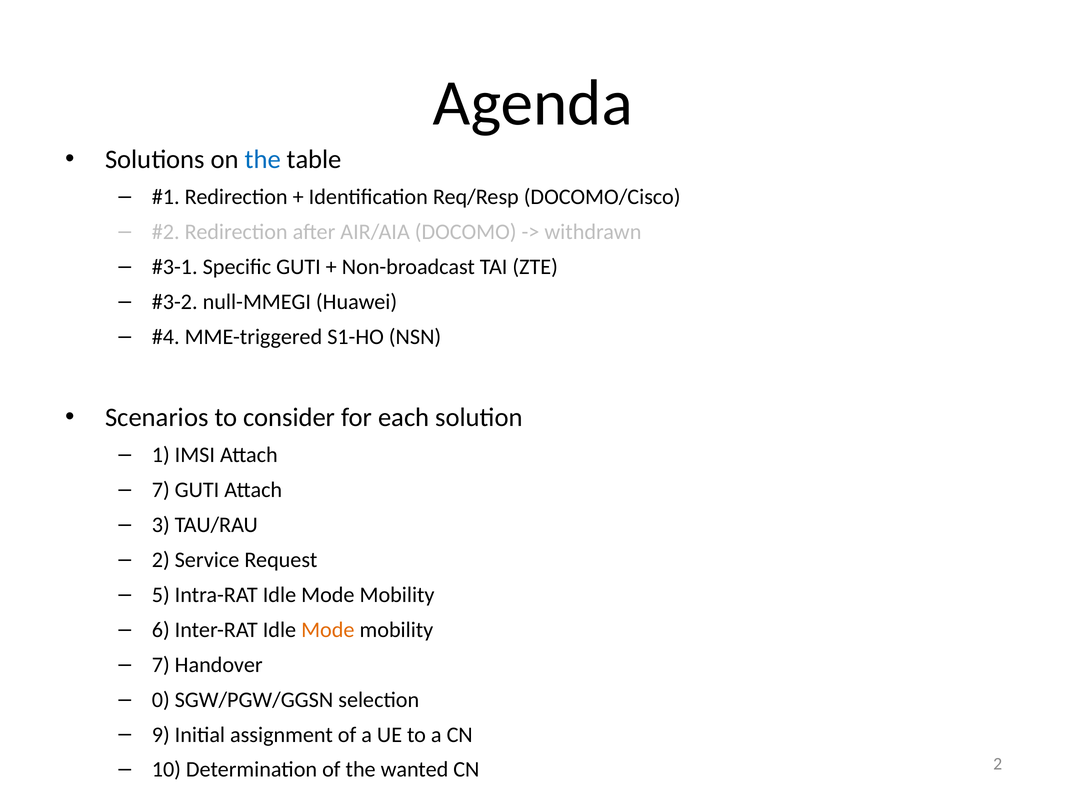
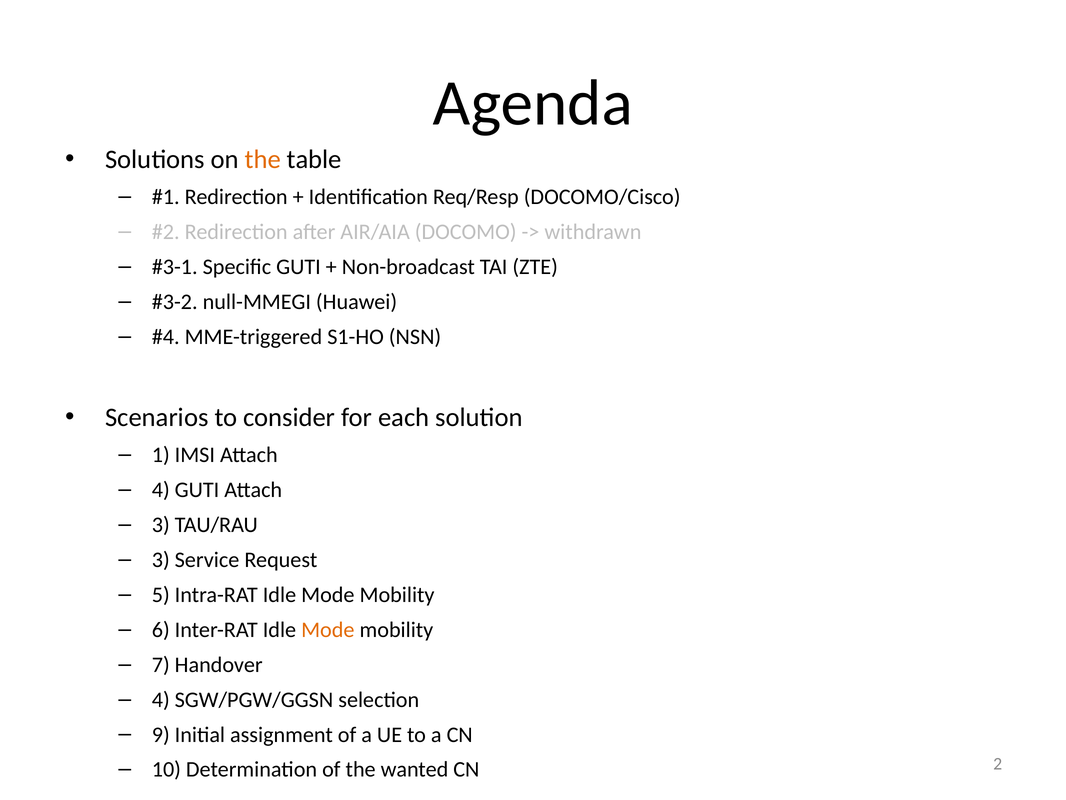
the at (263, 159) colour: blue -> orange
7 at (161, 489): 7 -> 4
2 at (161, 559): 2 -> 3
0 at (161, 699): 0 -> 4
